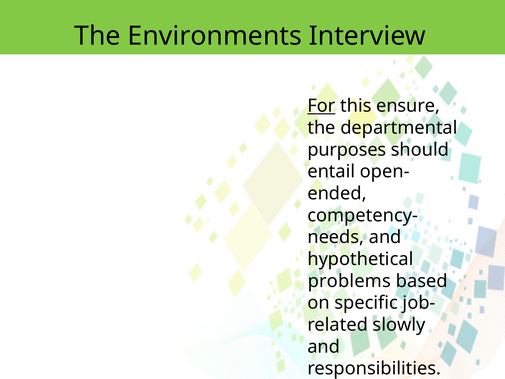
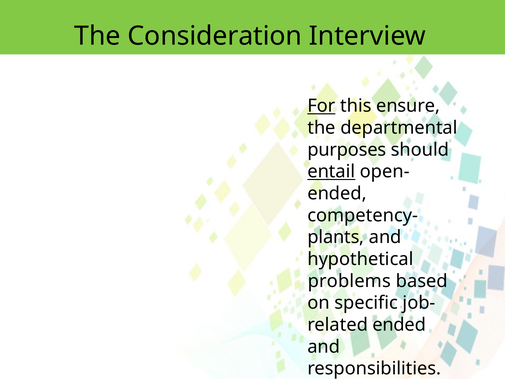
Environments: Environments -> Consideration
entail underline: none -> present
needs: needs -> plants
slowly at (399, 325): slowly -> ended
